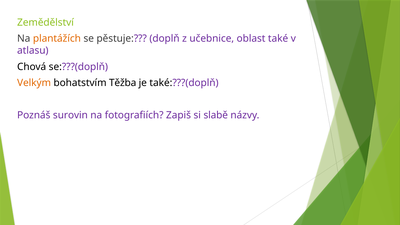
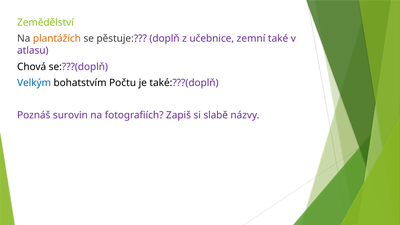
oblast: oblast -> zemní
Velkým colour: orange -> blue
Těžba: Těžba -> Počtu
